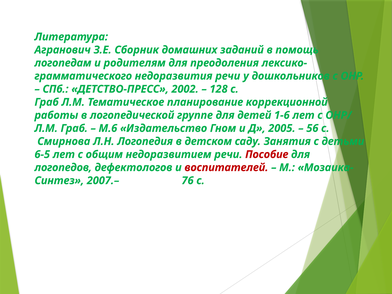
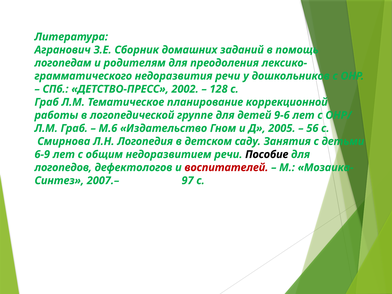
1-6: 1-6 -> 9-6
6-5: 6-5 -> 6-9
Пособие colour: red -> black
76: 76 -> 97
